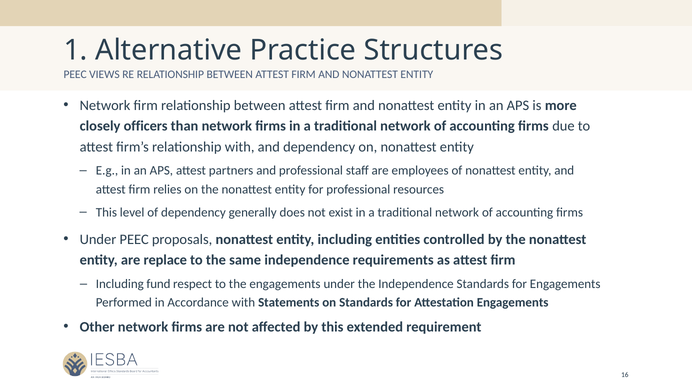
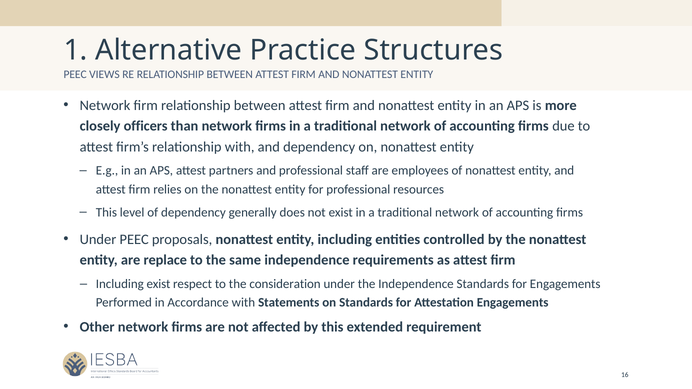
Including fund: fund -> exist
the engagements: engagements -> consideration
